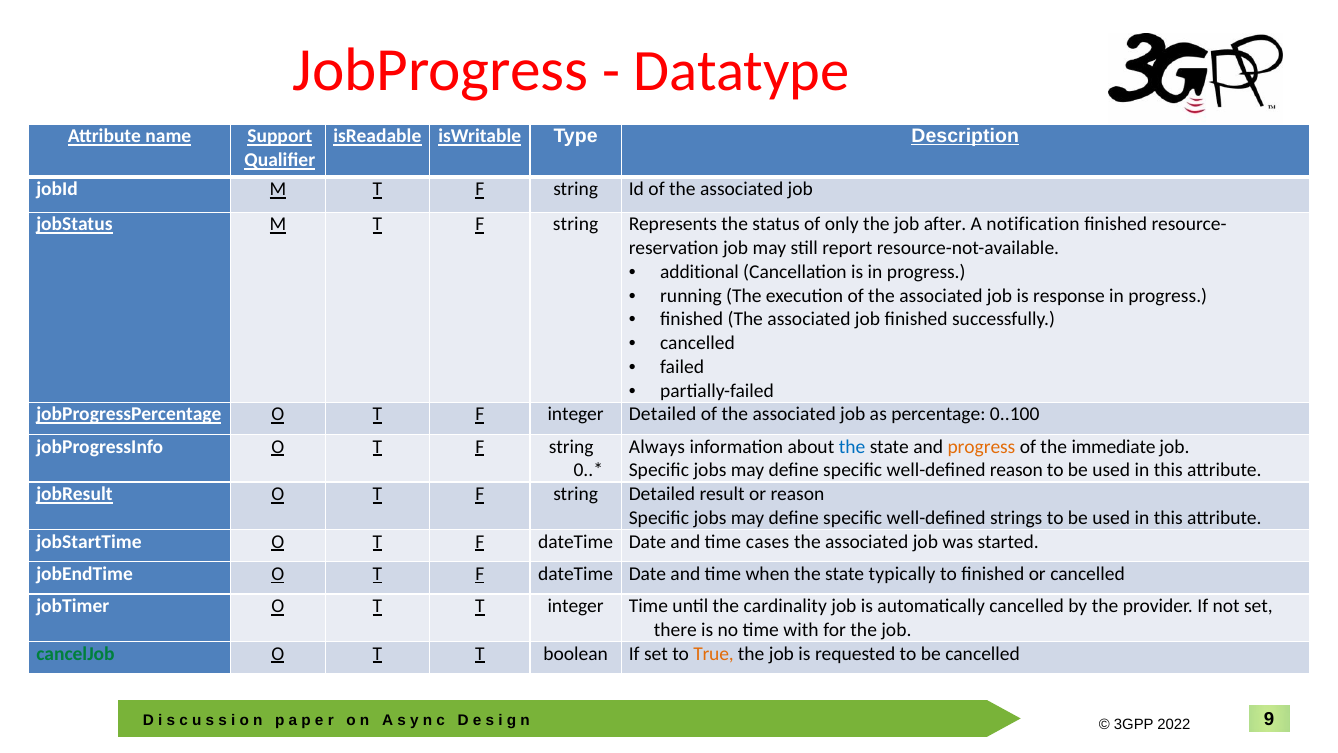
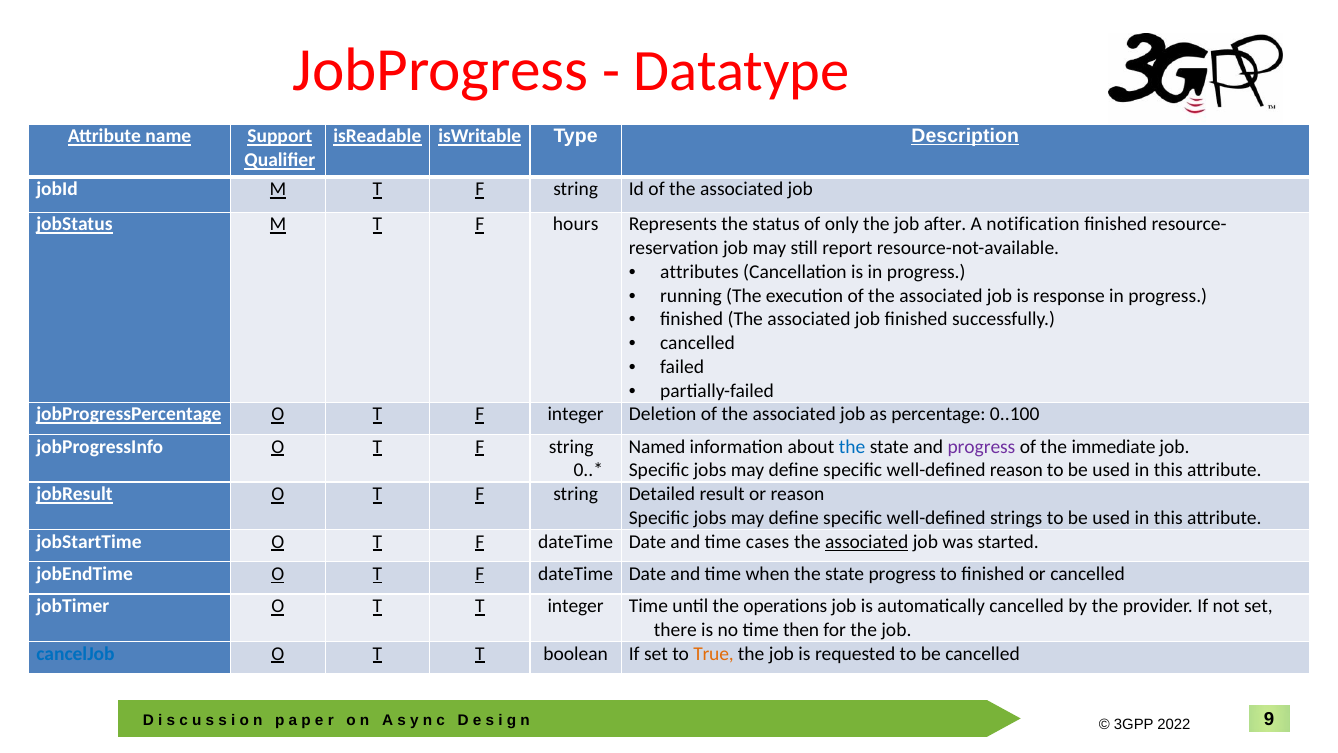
string at (576, 224): string -> hours
additional: additional -> attributes
integer Detailed: Detailed -> Deletion
Always: Always -> Named
progress at (981, 446) colour: orange -> purple
associated at (867, 541) underline: none -> present
state typically: typically -> progress
cardinality: cardinality -> operations
with: with -> then
cancelJob colour: green -> blue
